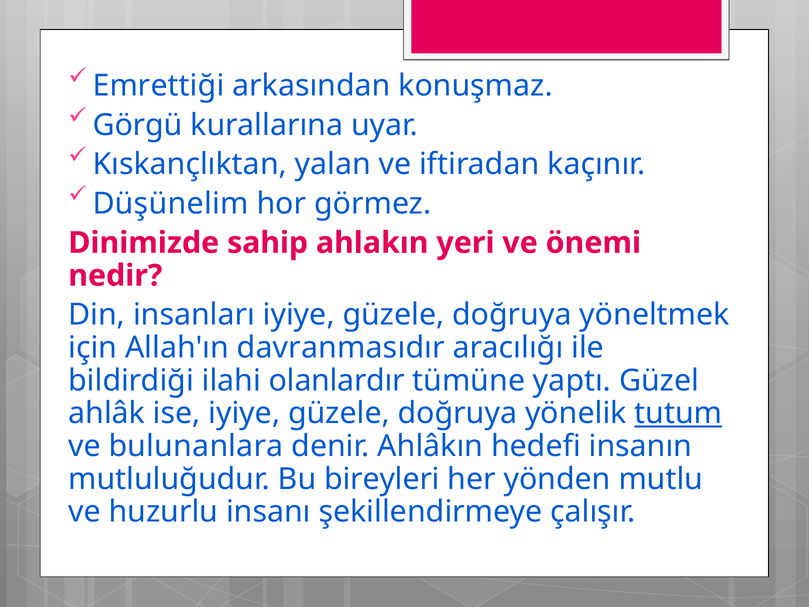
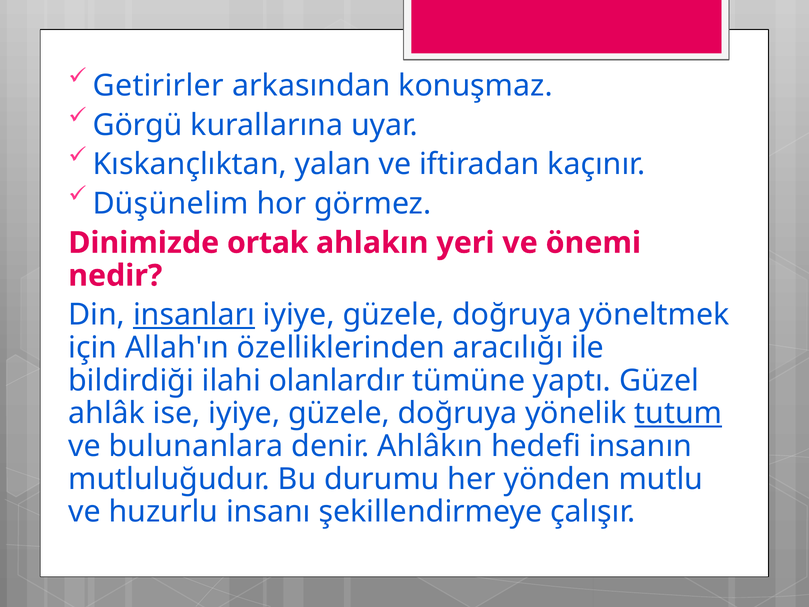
Emrettiği: Emrettiği -> Getirirler
sahip: sahip -> ortak
insanları underline: none -> present
davranmasıdır: davranmasıdır -> özelliklerinden
bireyleri: bireyleri -> durumu
